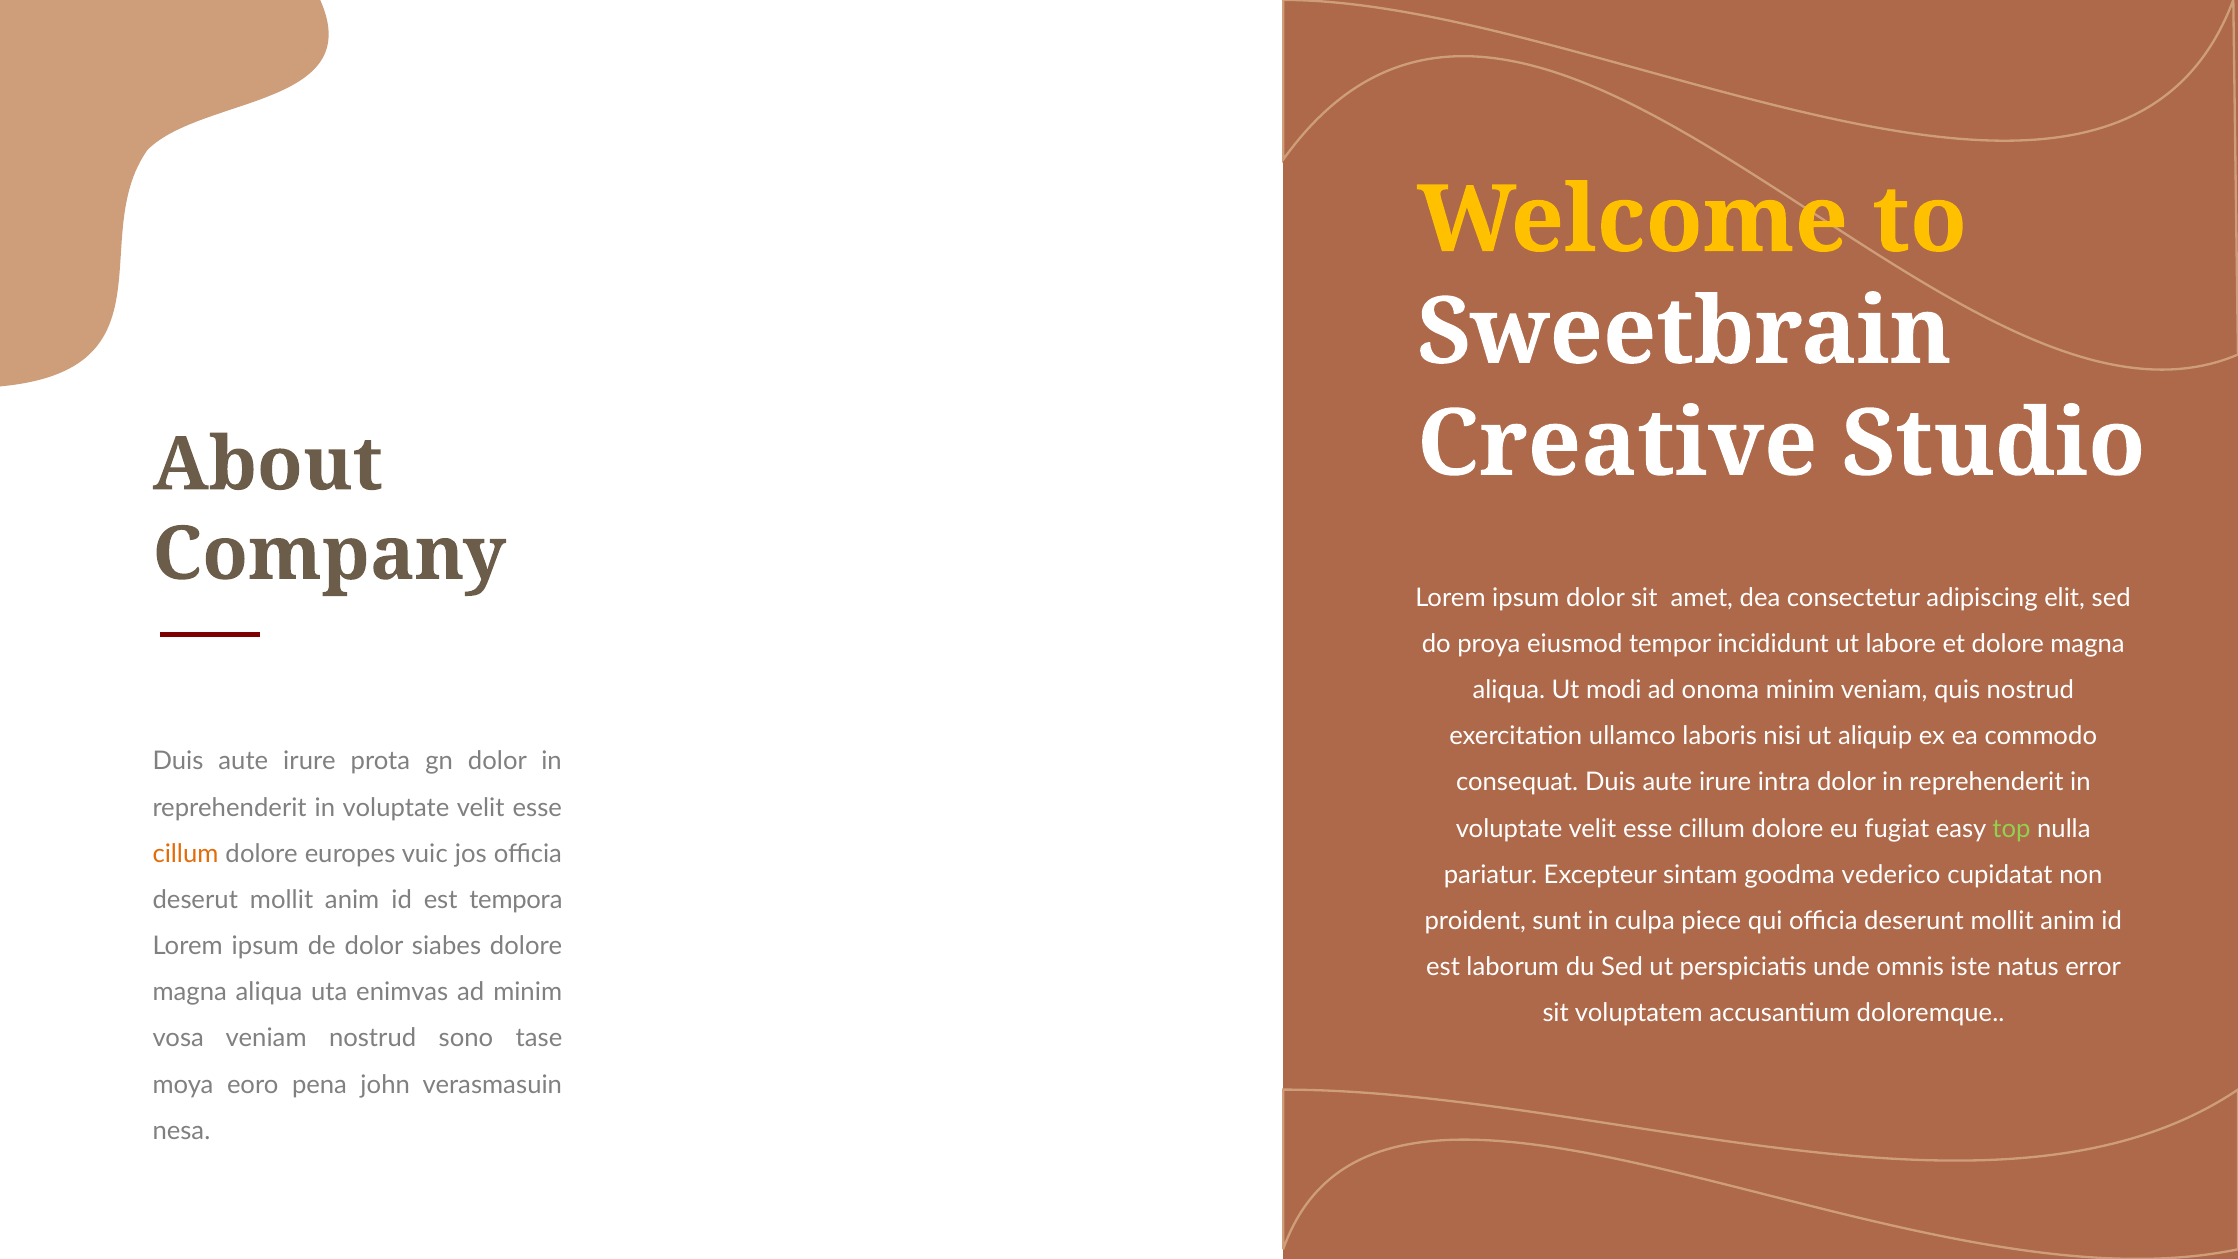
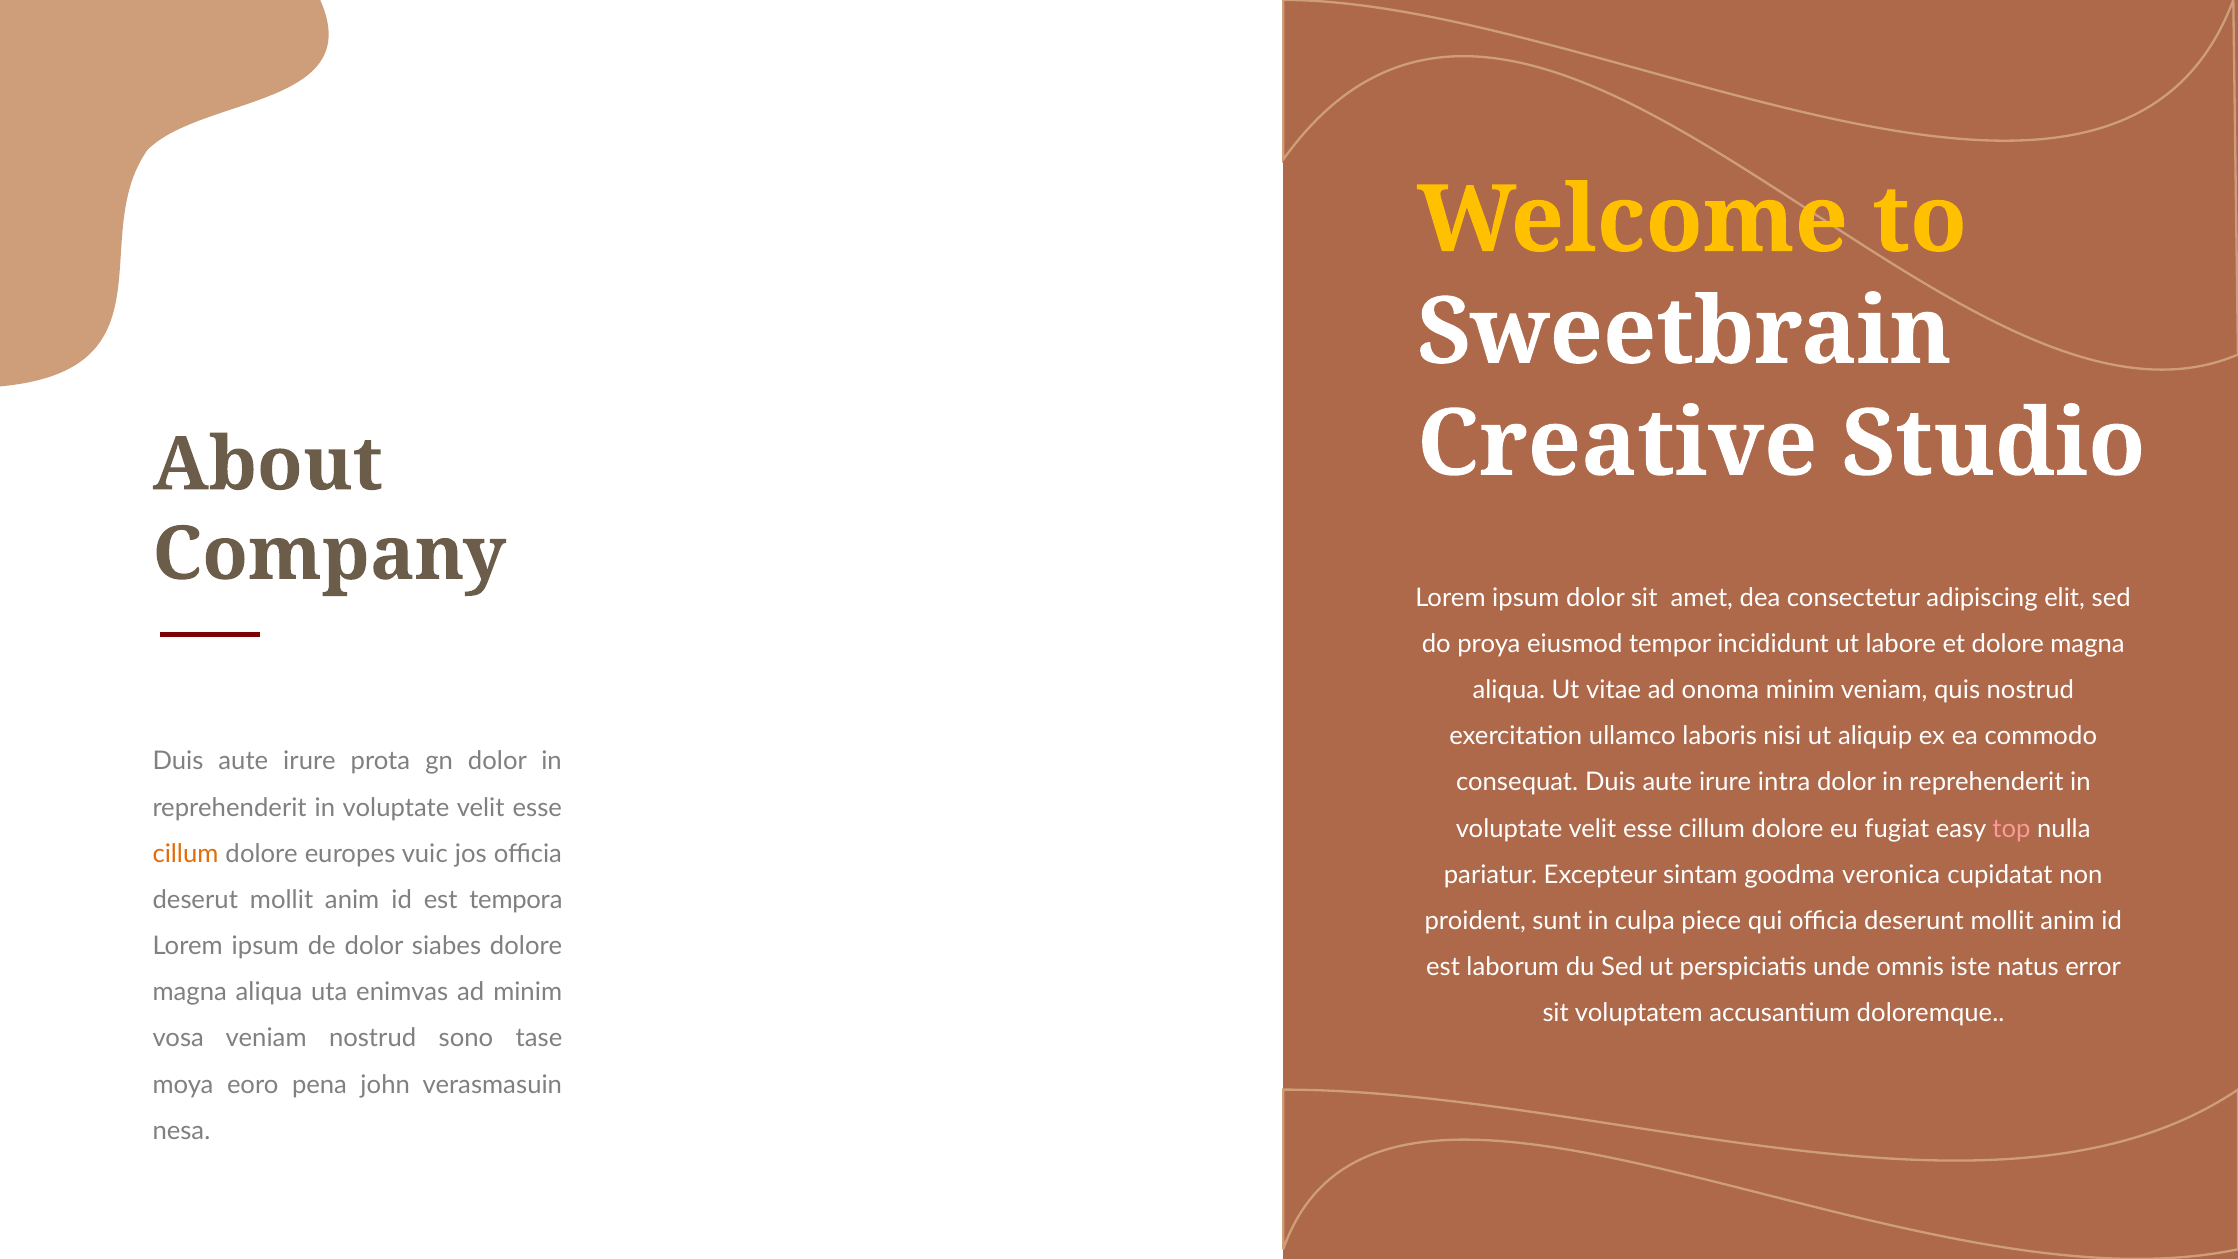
modi: modi -> vitae
top colour: light green -> pink
vederico: vederico -> veronica
